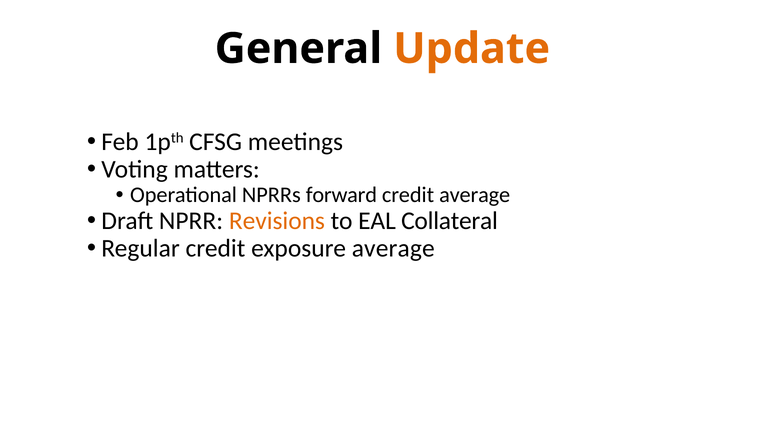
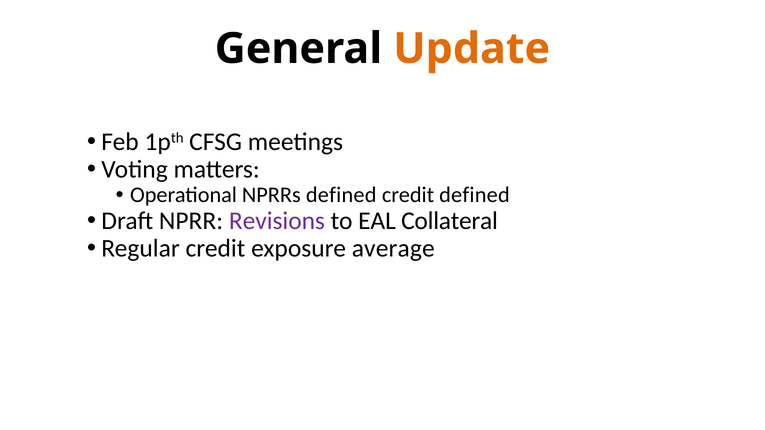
NPRRs forward: forward -> defined
credit average: average -> defined
Revisions colour: orange -> purple
